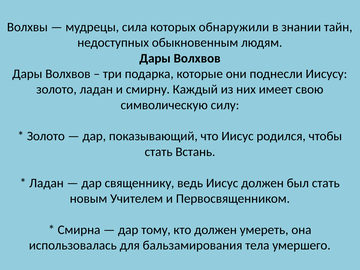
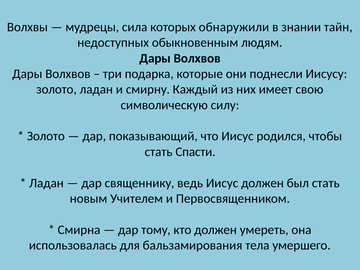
Встань: Встань -> Спасти
